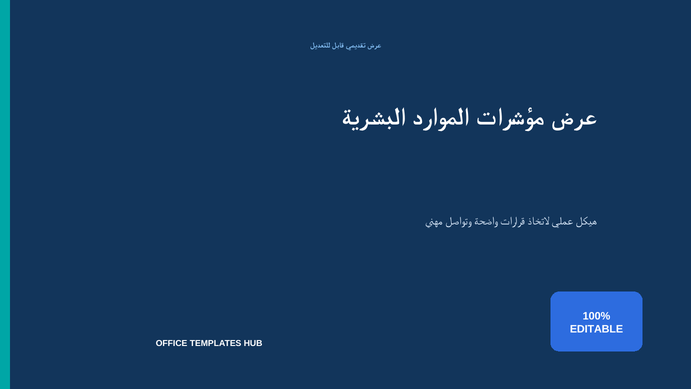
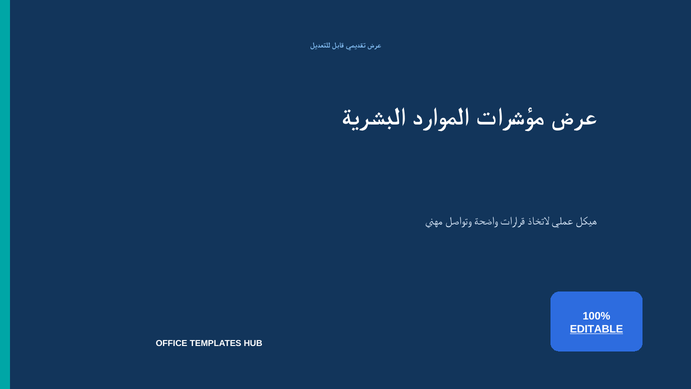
EDITABLE underline: none -> present
